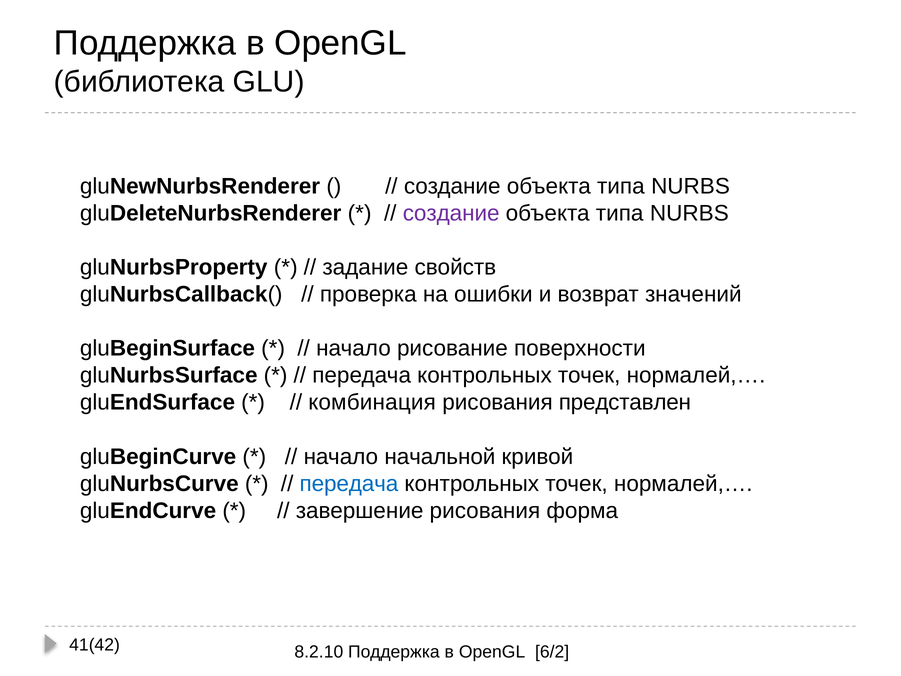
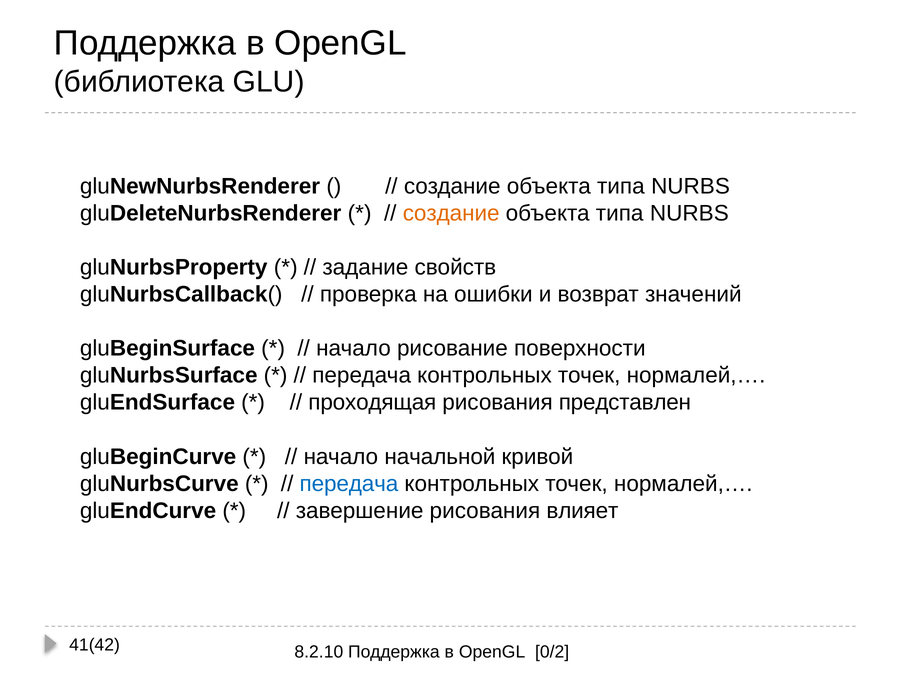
создание at (451, 213) colour: purple -> orange
комбинация: комбинация -> проходящая
форма: форма -> влияет
6/2: 6/2 -> 0/2
